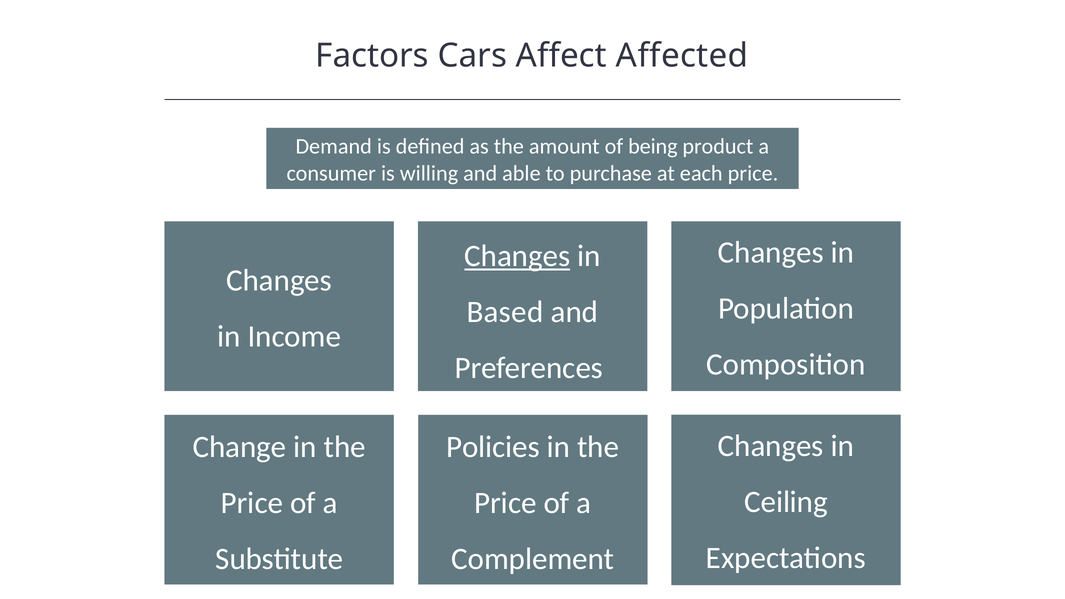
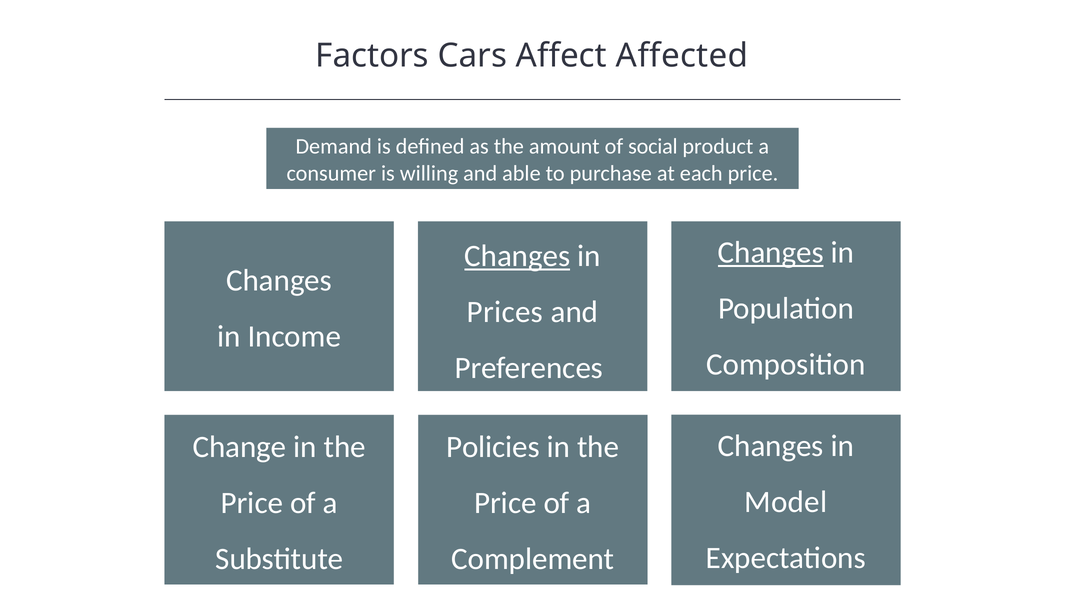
being: being -> social
Changes at (771, 253) underline: none -> present
Based: Based -> Prices
Ceiling: Ceiling -> Model
